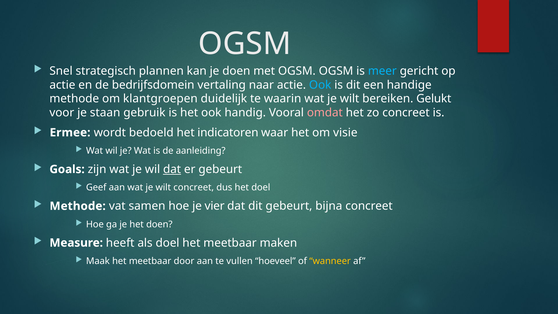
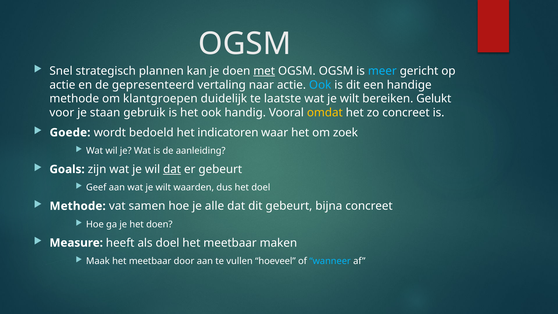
met underline: none -> present
bedrijfsdomein: bedrijfsdomein -> gepresenteerd
waarin: waarin -> laatste
omdat colour: pink -> yellow
Ermee: Ermee -> Goede
visie: visie -> zoek
wilt concreet: concreet -> waarden
vier: vier -> alle
wanneer colour: yellow -> light blue
